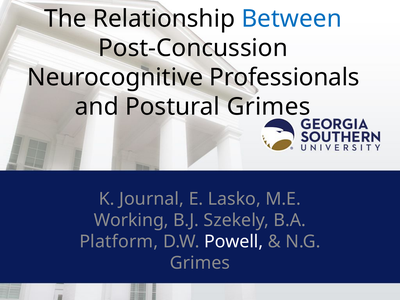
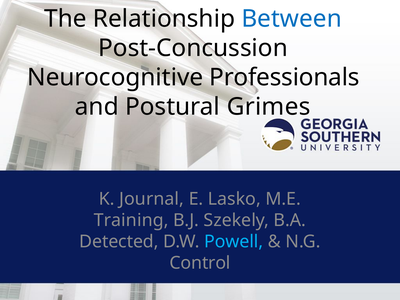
Working: Working -> Training
Platform: Platform -> Detected
Powell colour: white -> light blue
Grimes at (200, 263): Grimes -> Control
